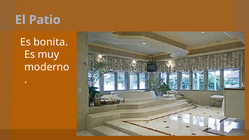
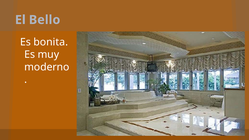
Patio: Patio -> Bello
